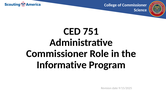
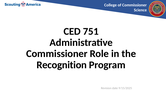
Informative: Informative -> Recognition
